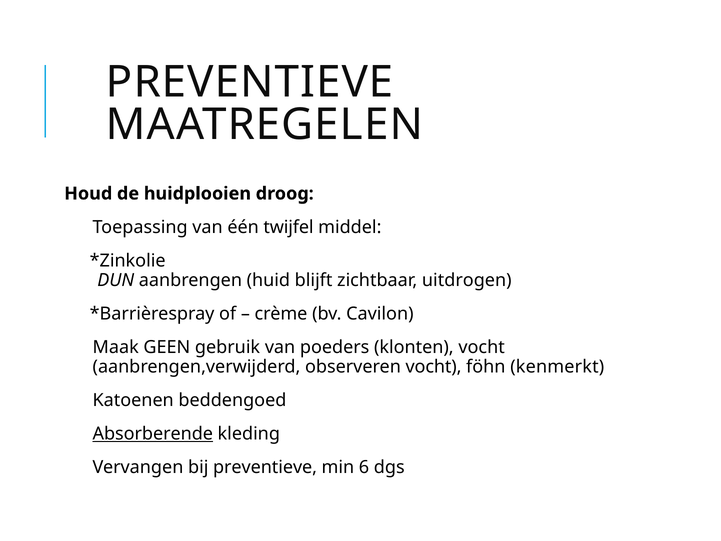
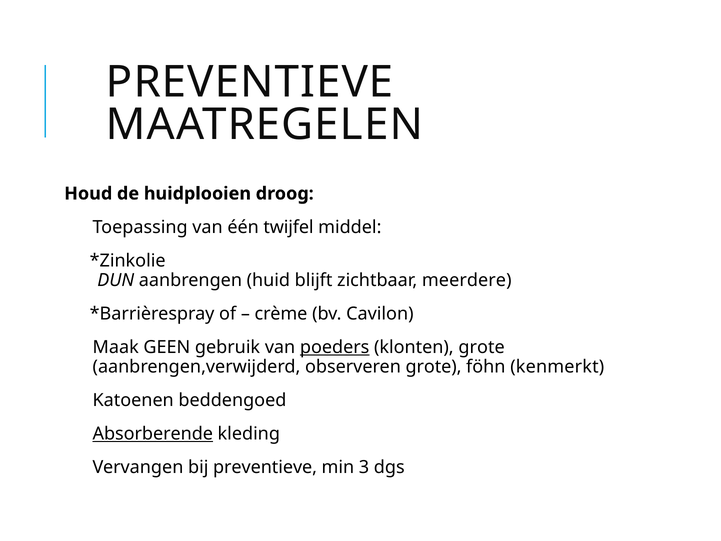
uitdrogen: uitdrogen -> meerdere
poeders underline: none -> present
klonten vocht: vocht -> grote
observeren vocht: vocht -> grote
6: 6 -> 3
